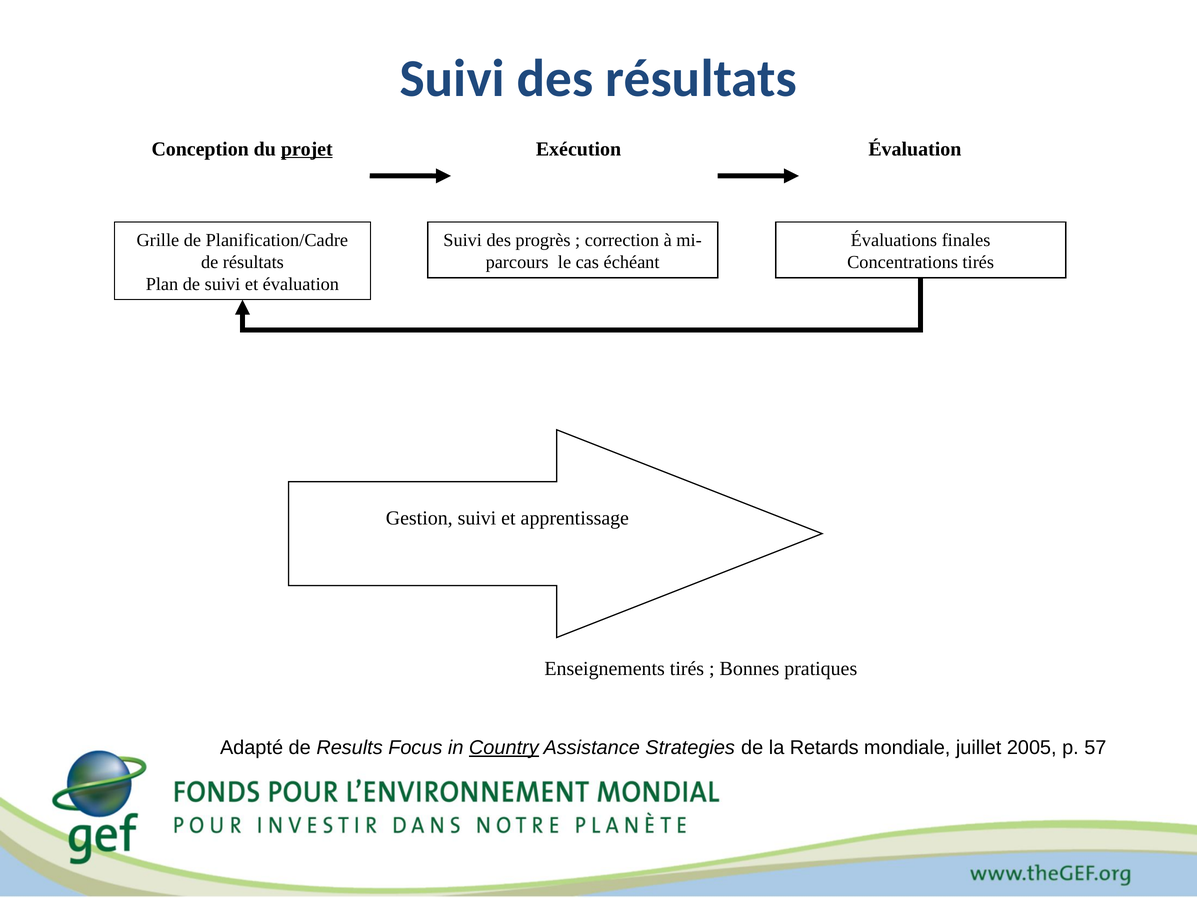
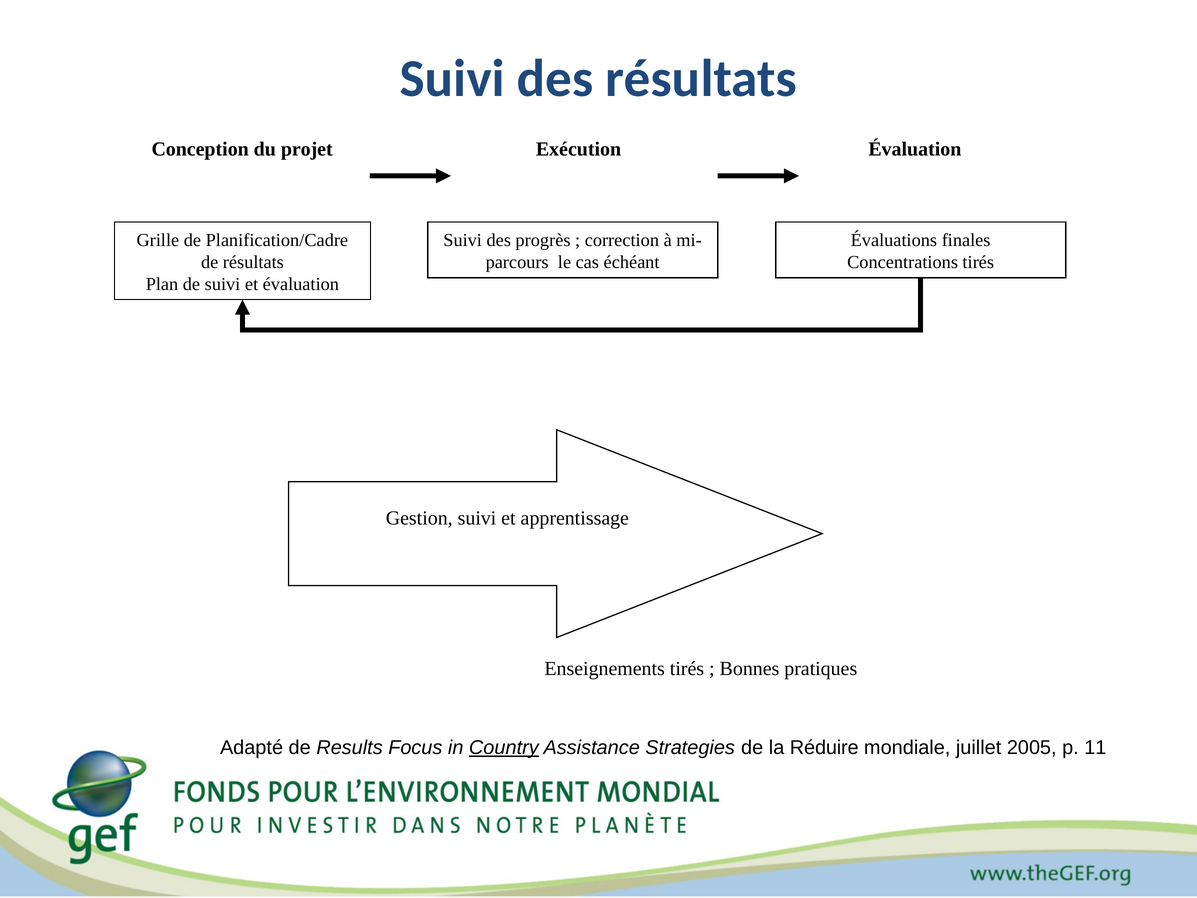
projet underline: present -> none
Retards: Retards -> Réduire
57: 57 -> 11
